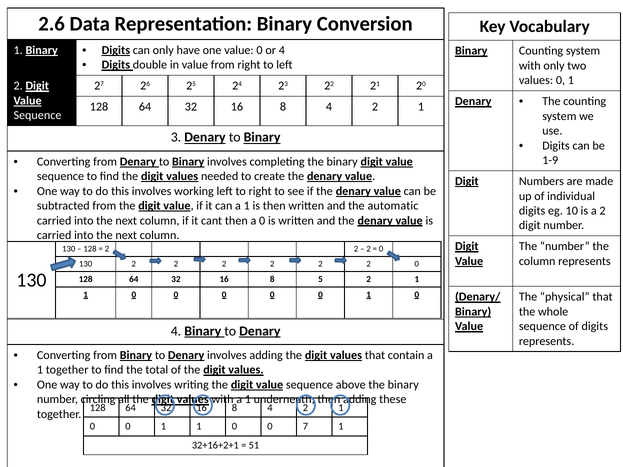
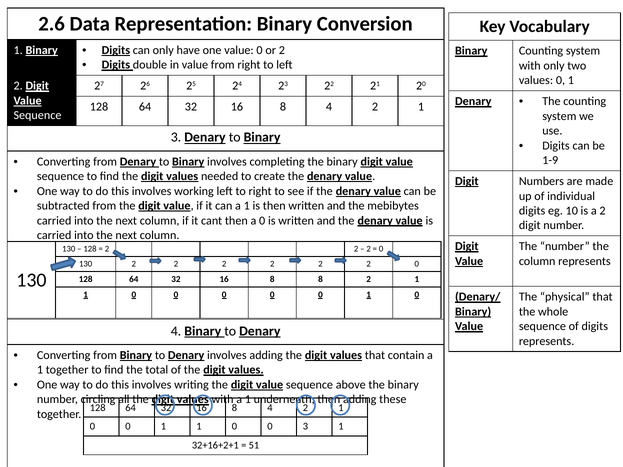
or 4: 4 -> 2
automatic: automatic -> mebibytes
8 5: 5 -> 8
0 7: 7 -> 3
